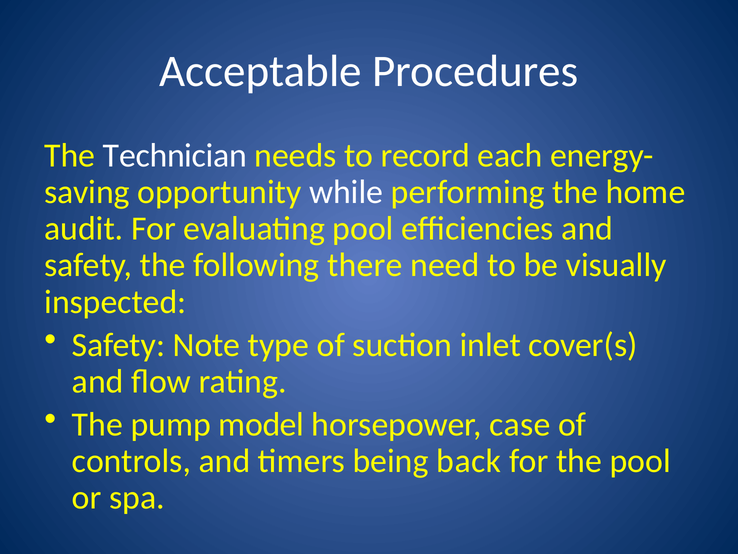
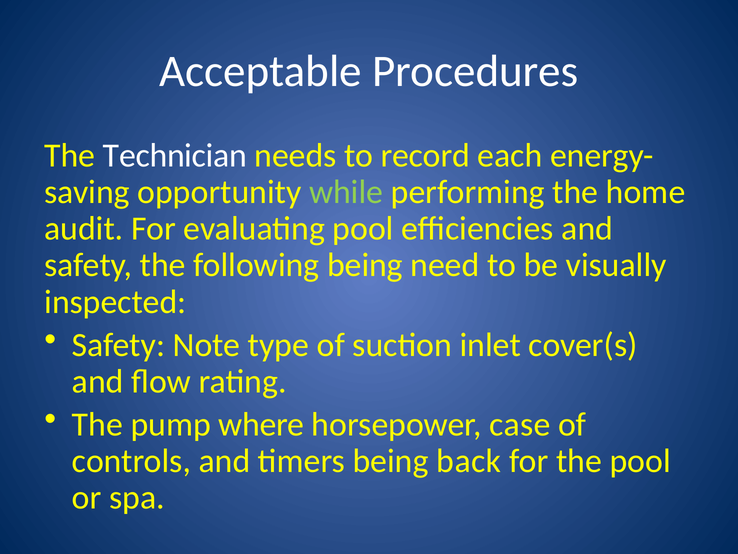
while colour: white -> light green
following there: there -> being
model: model -> where
